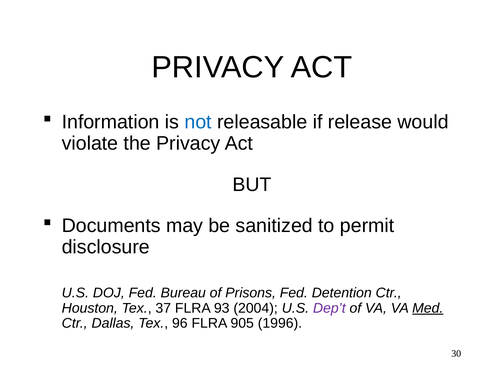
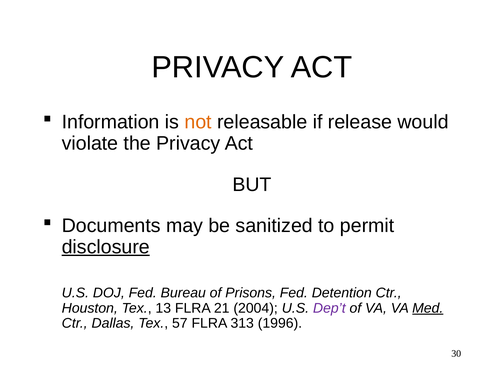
not colour: blue -> orange
disclosure underline: none -> present
37: 37 -> 13
93: 93 -> 21
96: 96 -> 57
905: 905 -> 313
